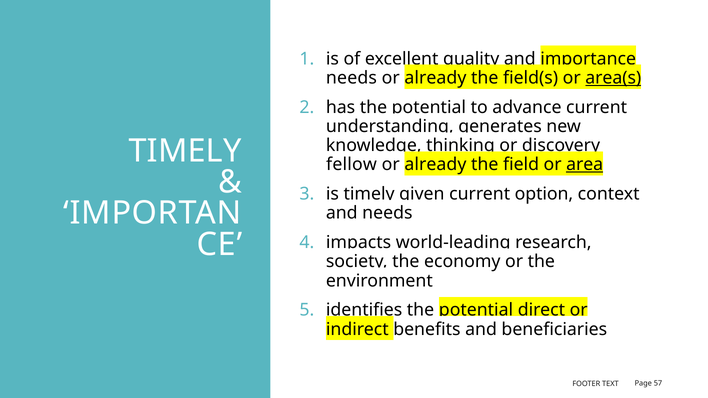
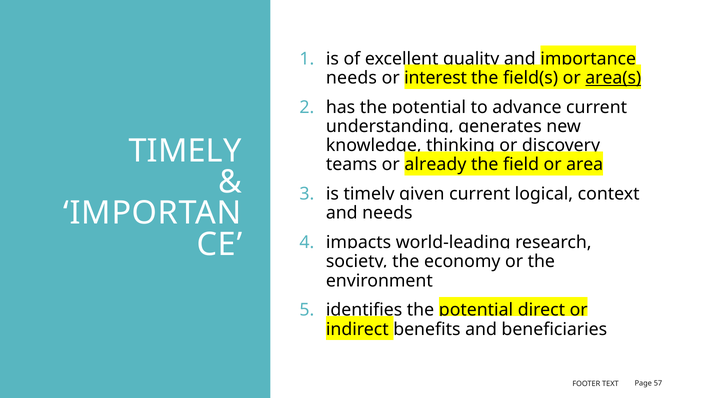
already at (435, 78): already -> interest
fellow: fellow -> teams
area underline: present -> none
option: option -> logical
